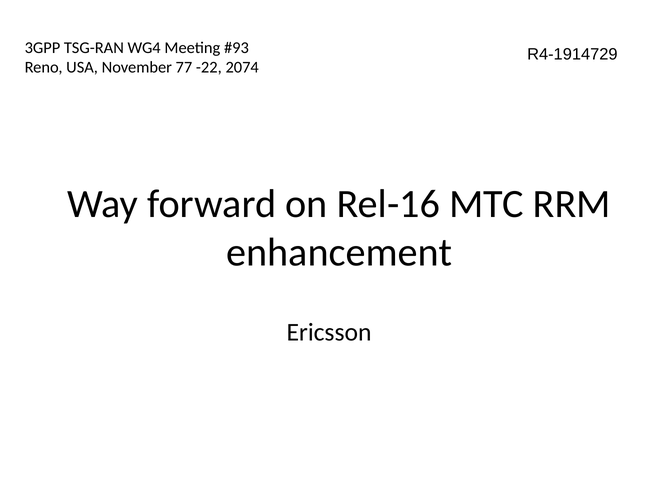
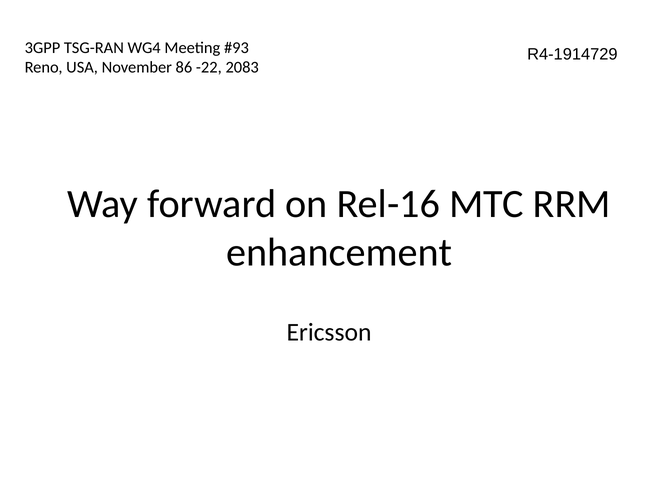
77: 77 -> 86
2074: 2074 -> 2083
